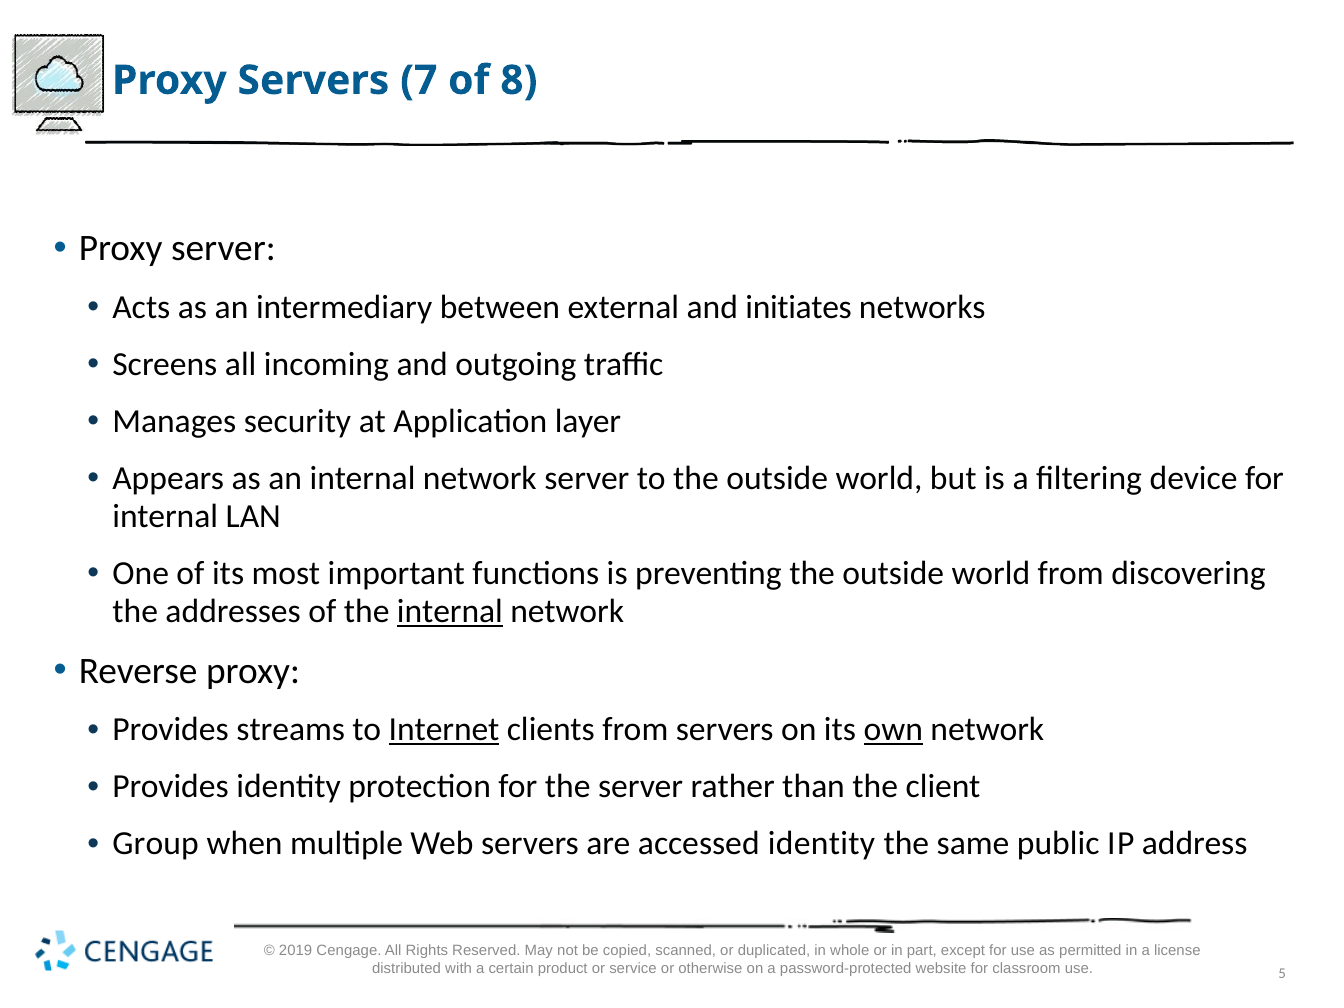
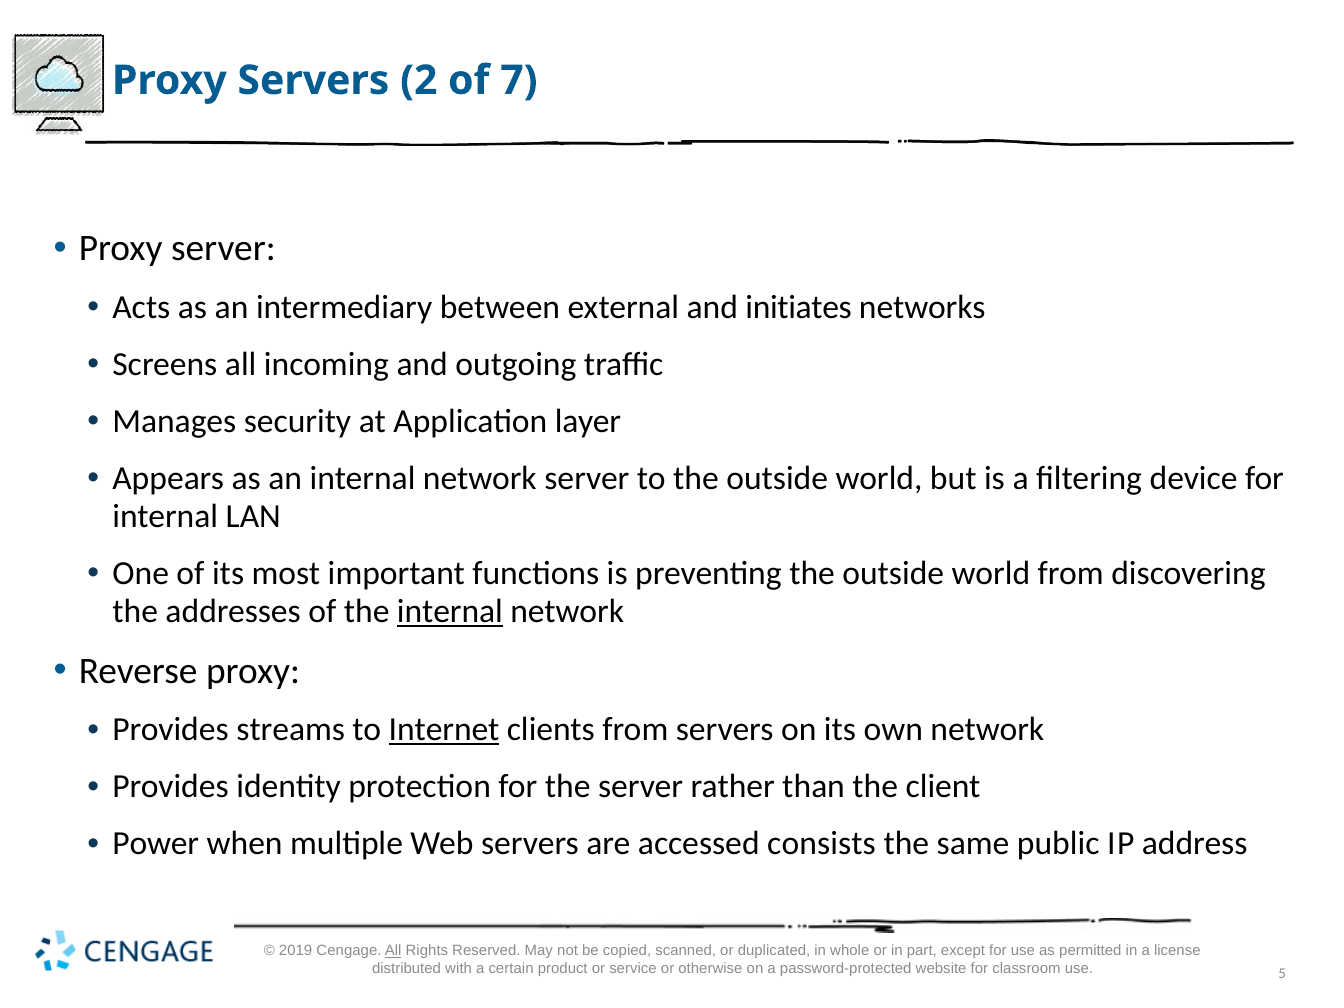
7: 7 -> 2
8: 8 -> 7
own underline: present -> none
Group: Group -> Power
accessed identity: identity -> consists
All at (393, 951) underline: none -> present
